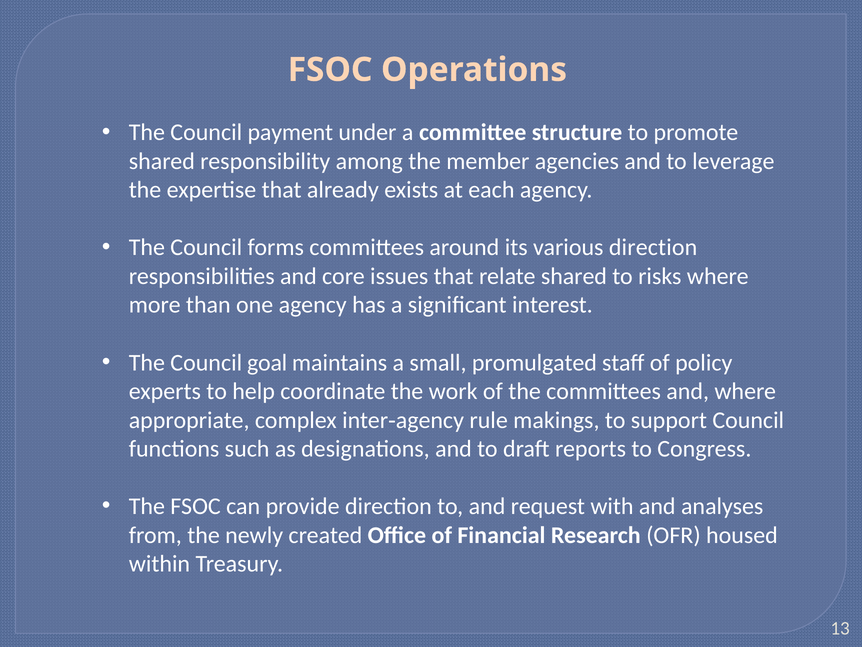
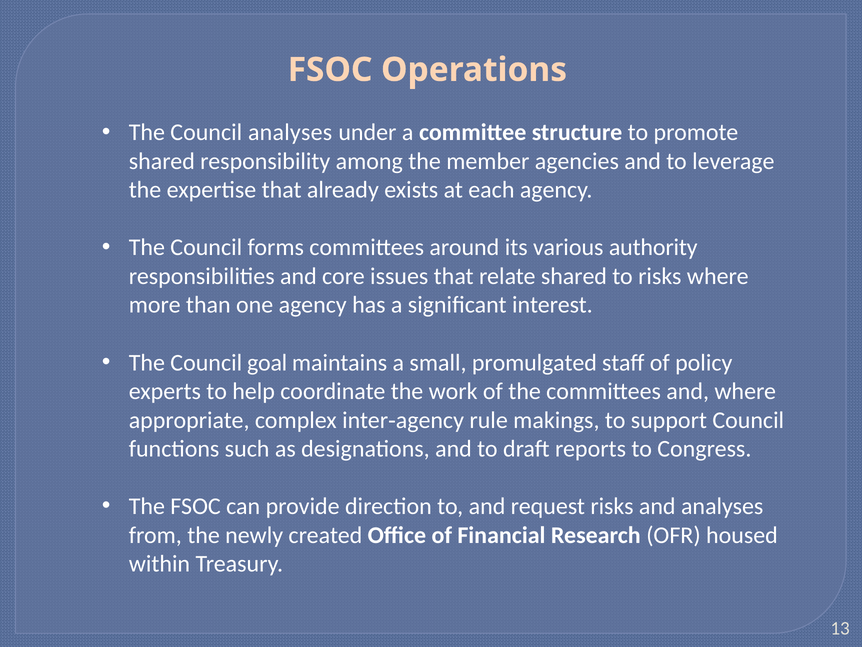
Council payment: payment -> analyses
various direction: direction -> authority
request with: with -> risks
